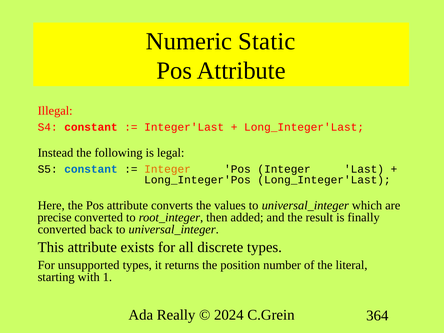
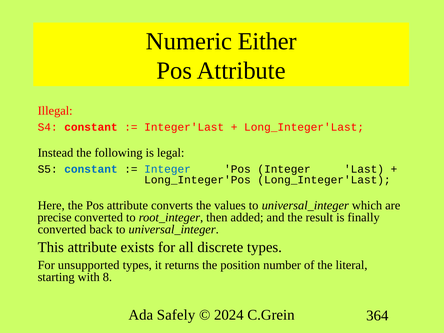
Static: Static -> Either
Integer at (168, 169) colour: orange -> blue
1: 1 -> 8
Really: Really -> Safely
